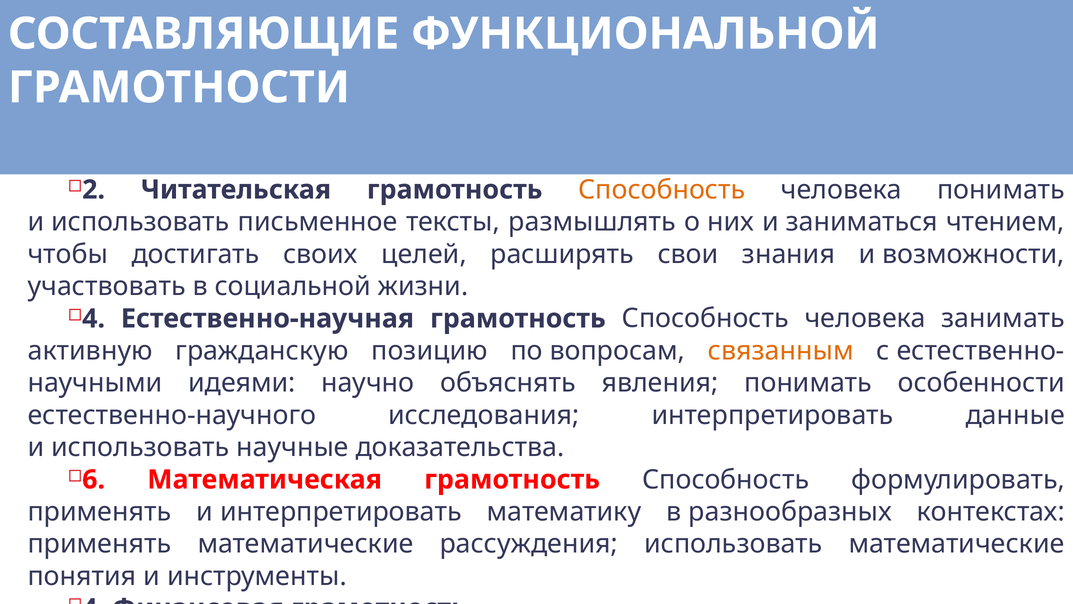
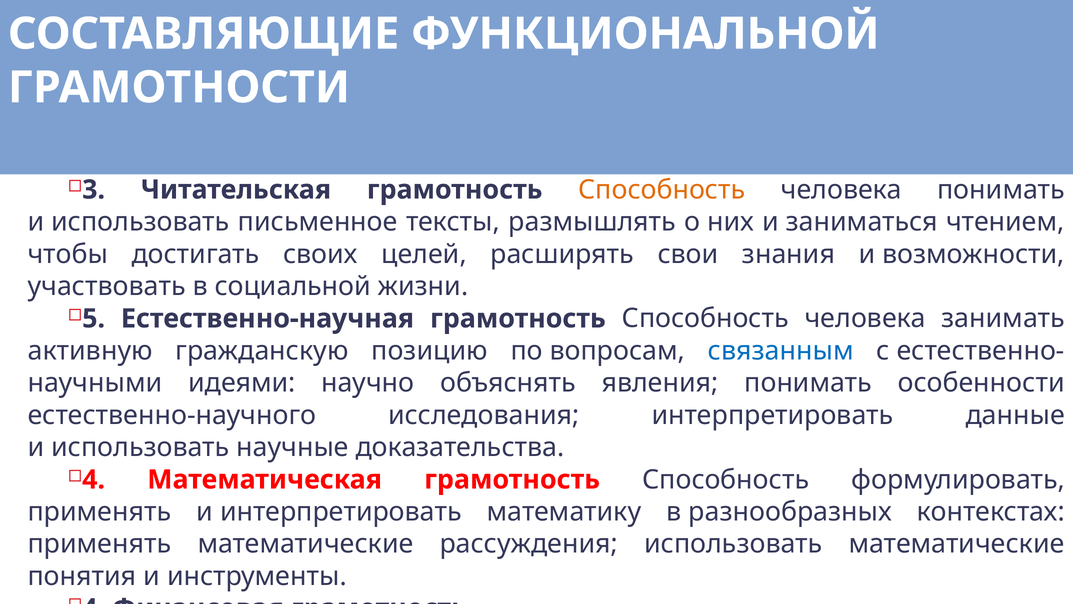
2: 2 -> 3
4 at (94, 318): 4 -> 5
связанным colour: orange -> blue
6 at (94, 479): 6 -> 4
